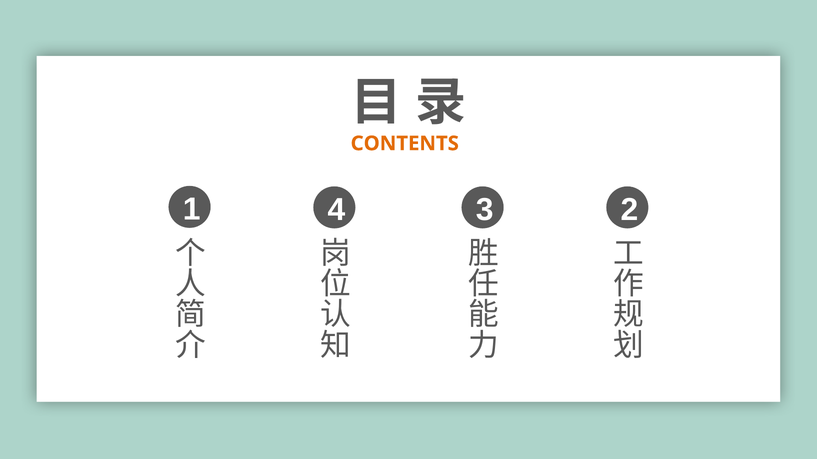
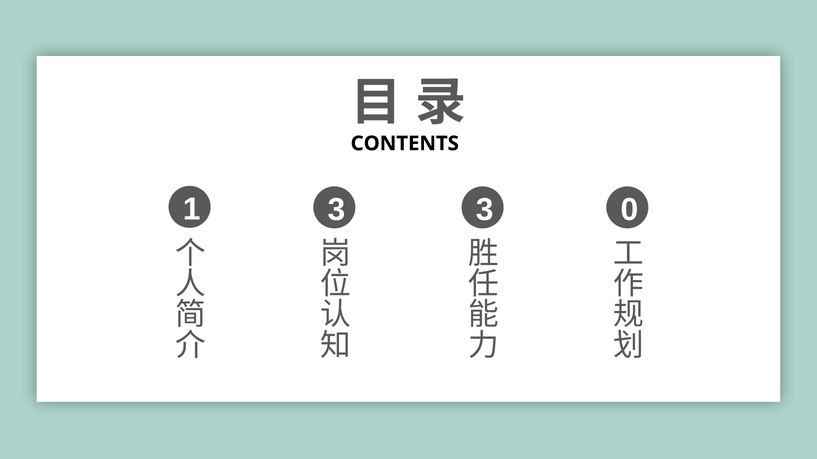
CONTENTS colour: orange -> black
1 4: 4 -> 3
2: 2 -> 0
